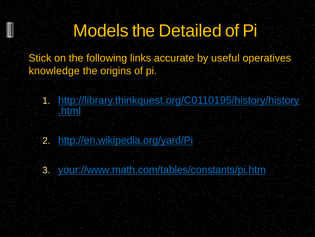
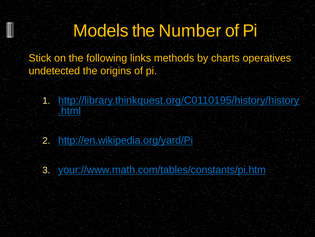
Detailed: Detailed -> Number
accurate: accurate -> methods
useful: useful -> charts
knowledge: knowledge -> undetected
